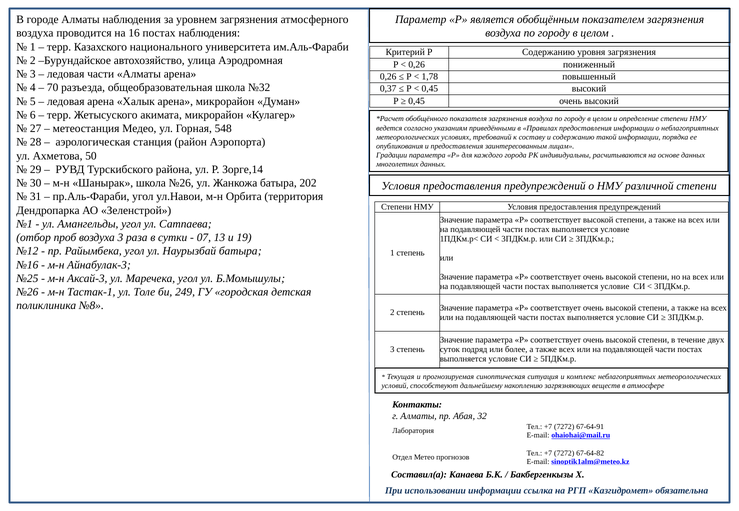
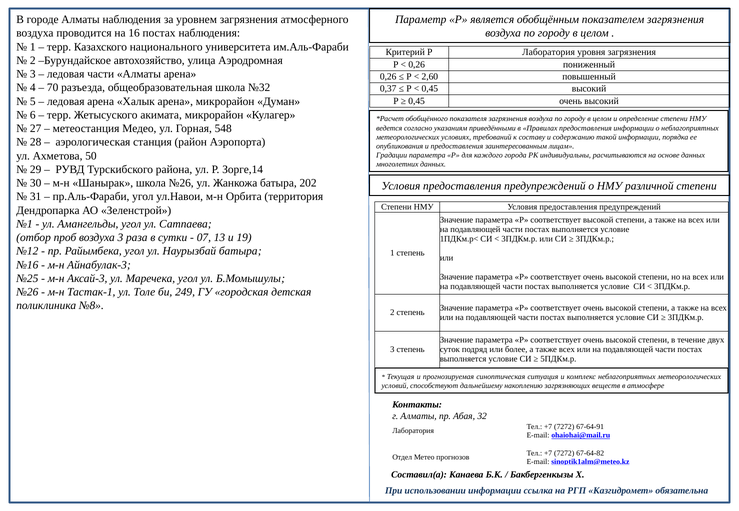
Р Содержанию: Содержанию -> Лаборатория
1,78: 1,78 -> 2,60
